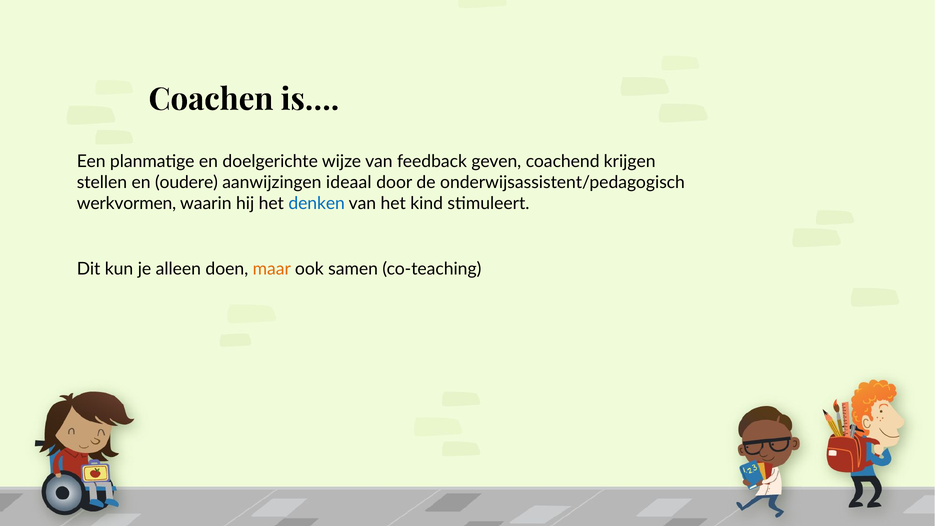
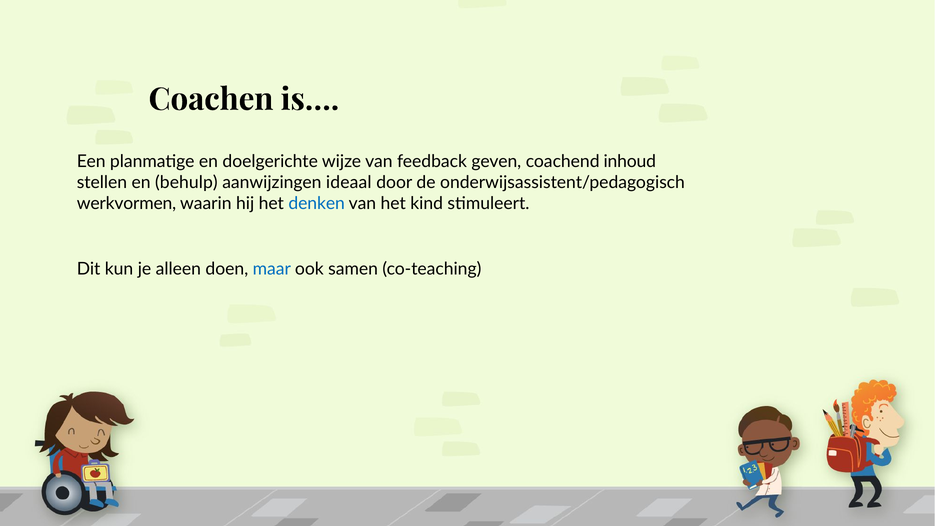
krijgen: krijgen -> inhoud
oudere: oudere -> behulp
maar colour: orange -> blue
